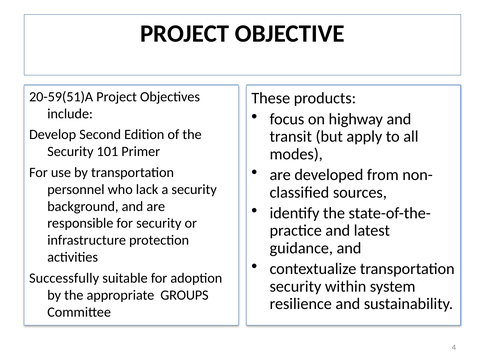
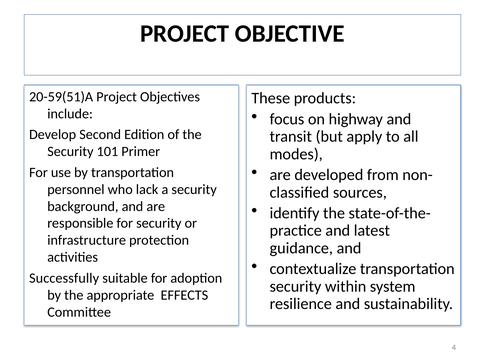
GROUPS: GROUPS -> EFFECTS
